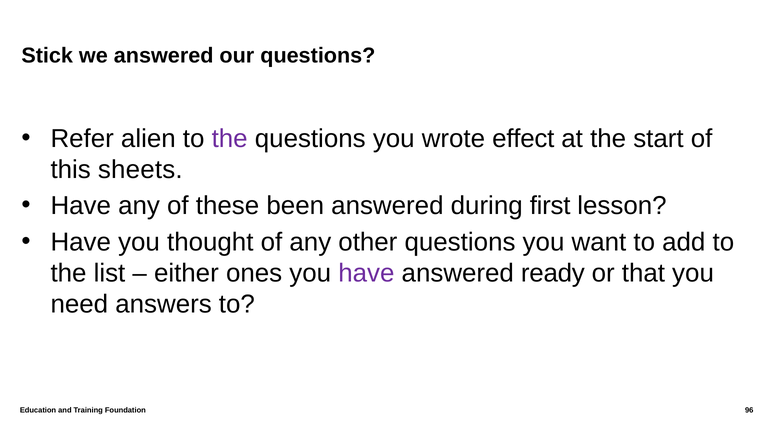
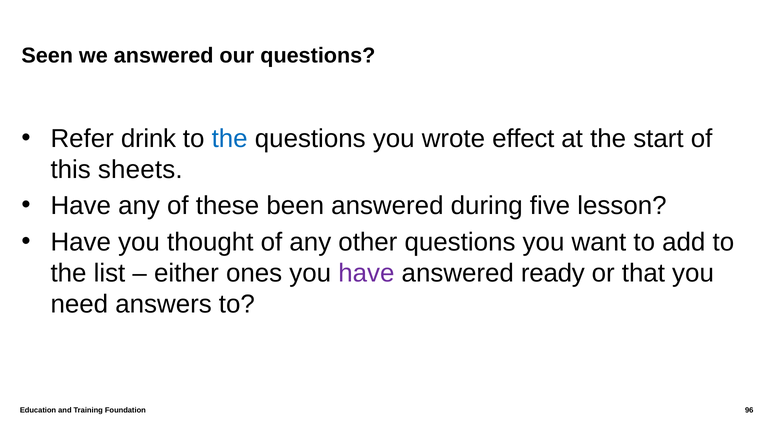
Stick: Stick -> Seen
alien: alien -> drink
the at (230, 138) colour: purple -> blue
first: first -> five
